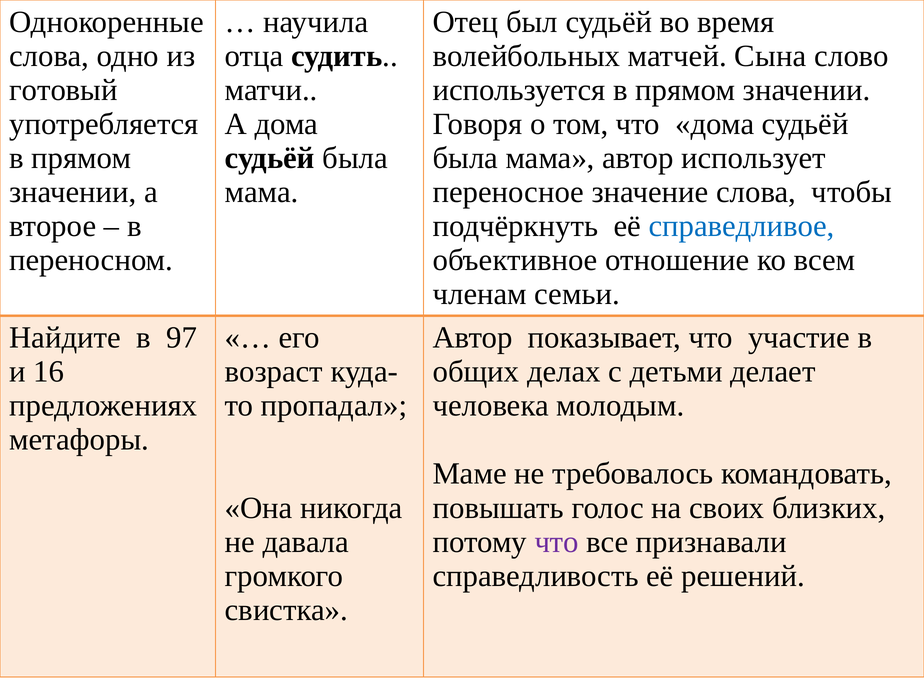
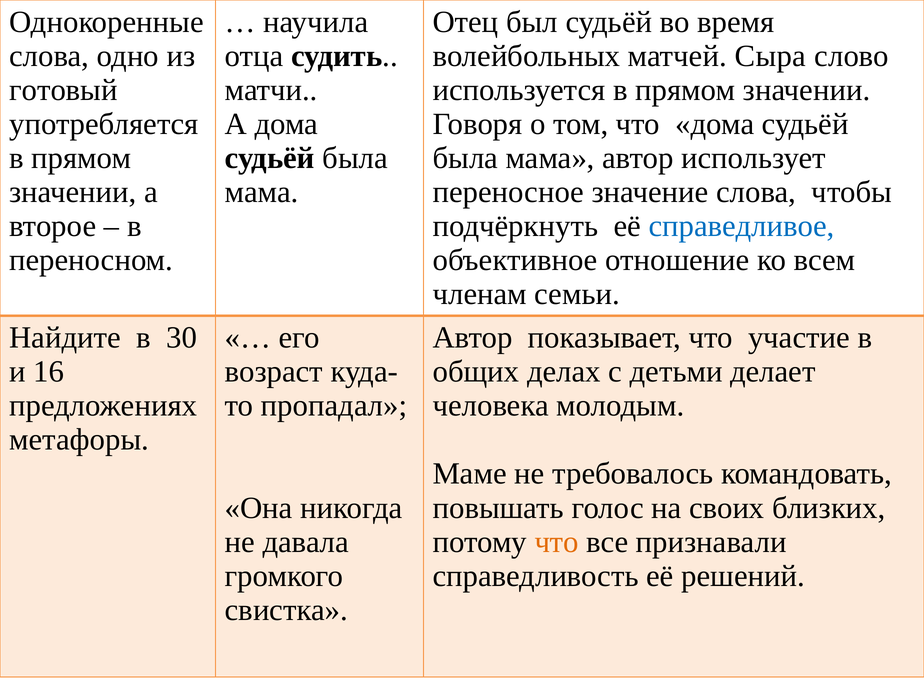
Сына: Сына -> Сыра
97: 97 -> 30
что at (557, 542) colour: purple -> orange
